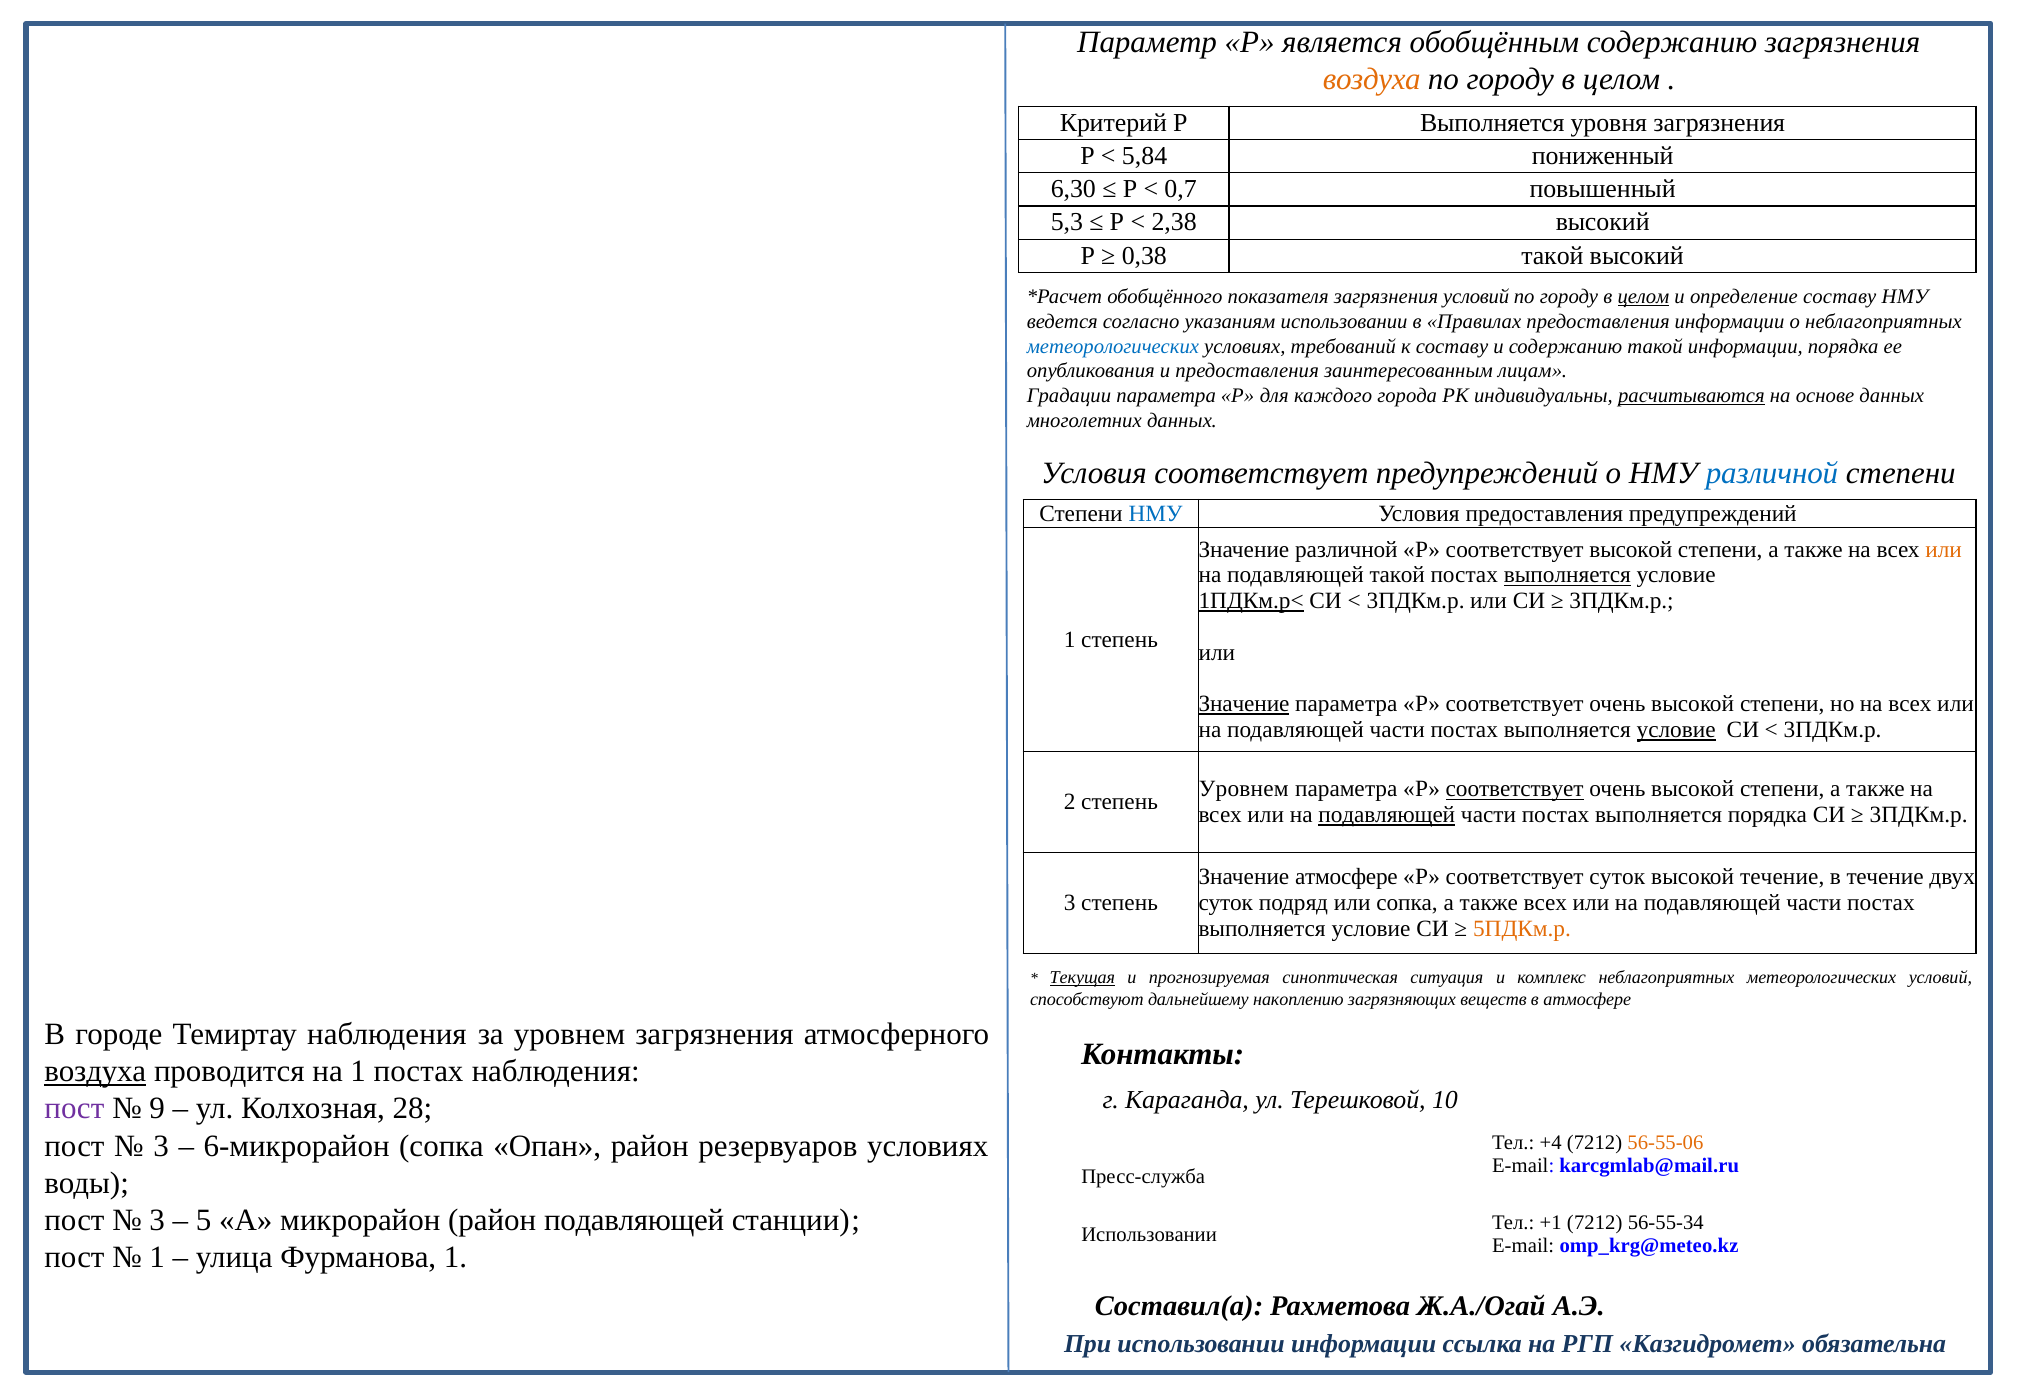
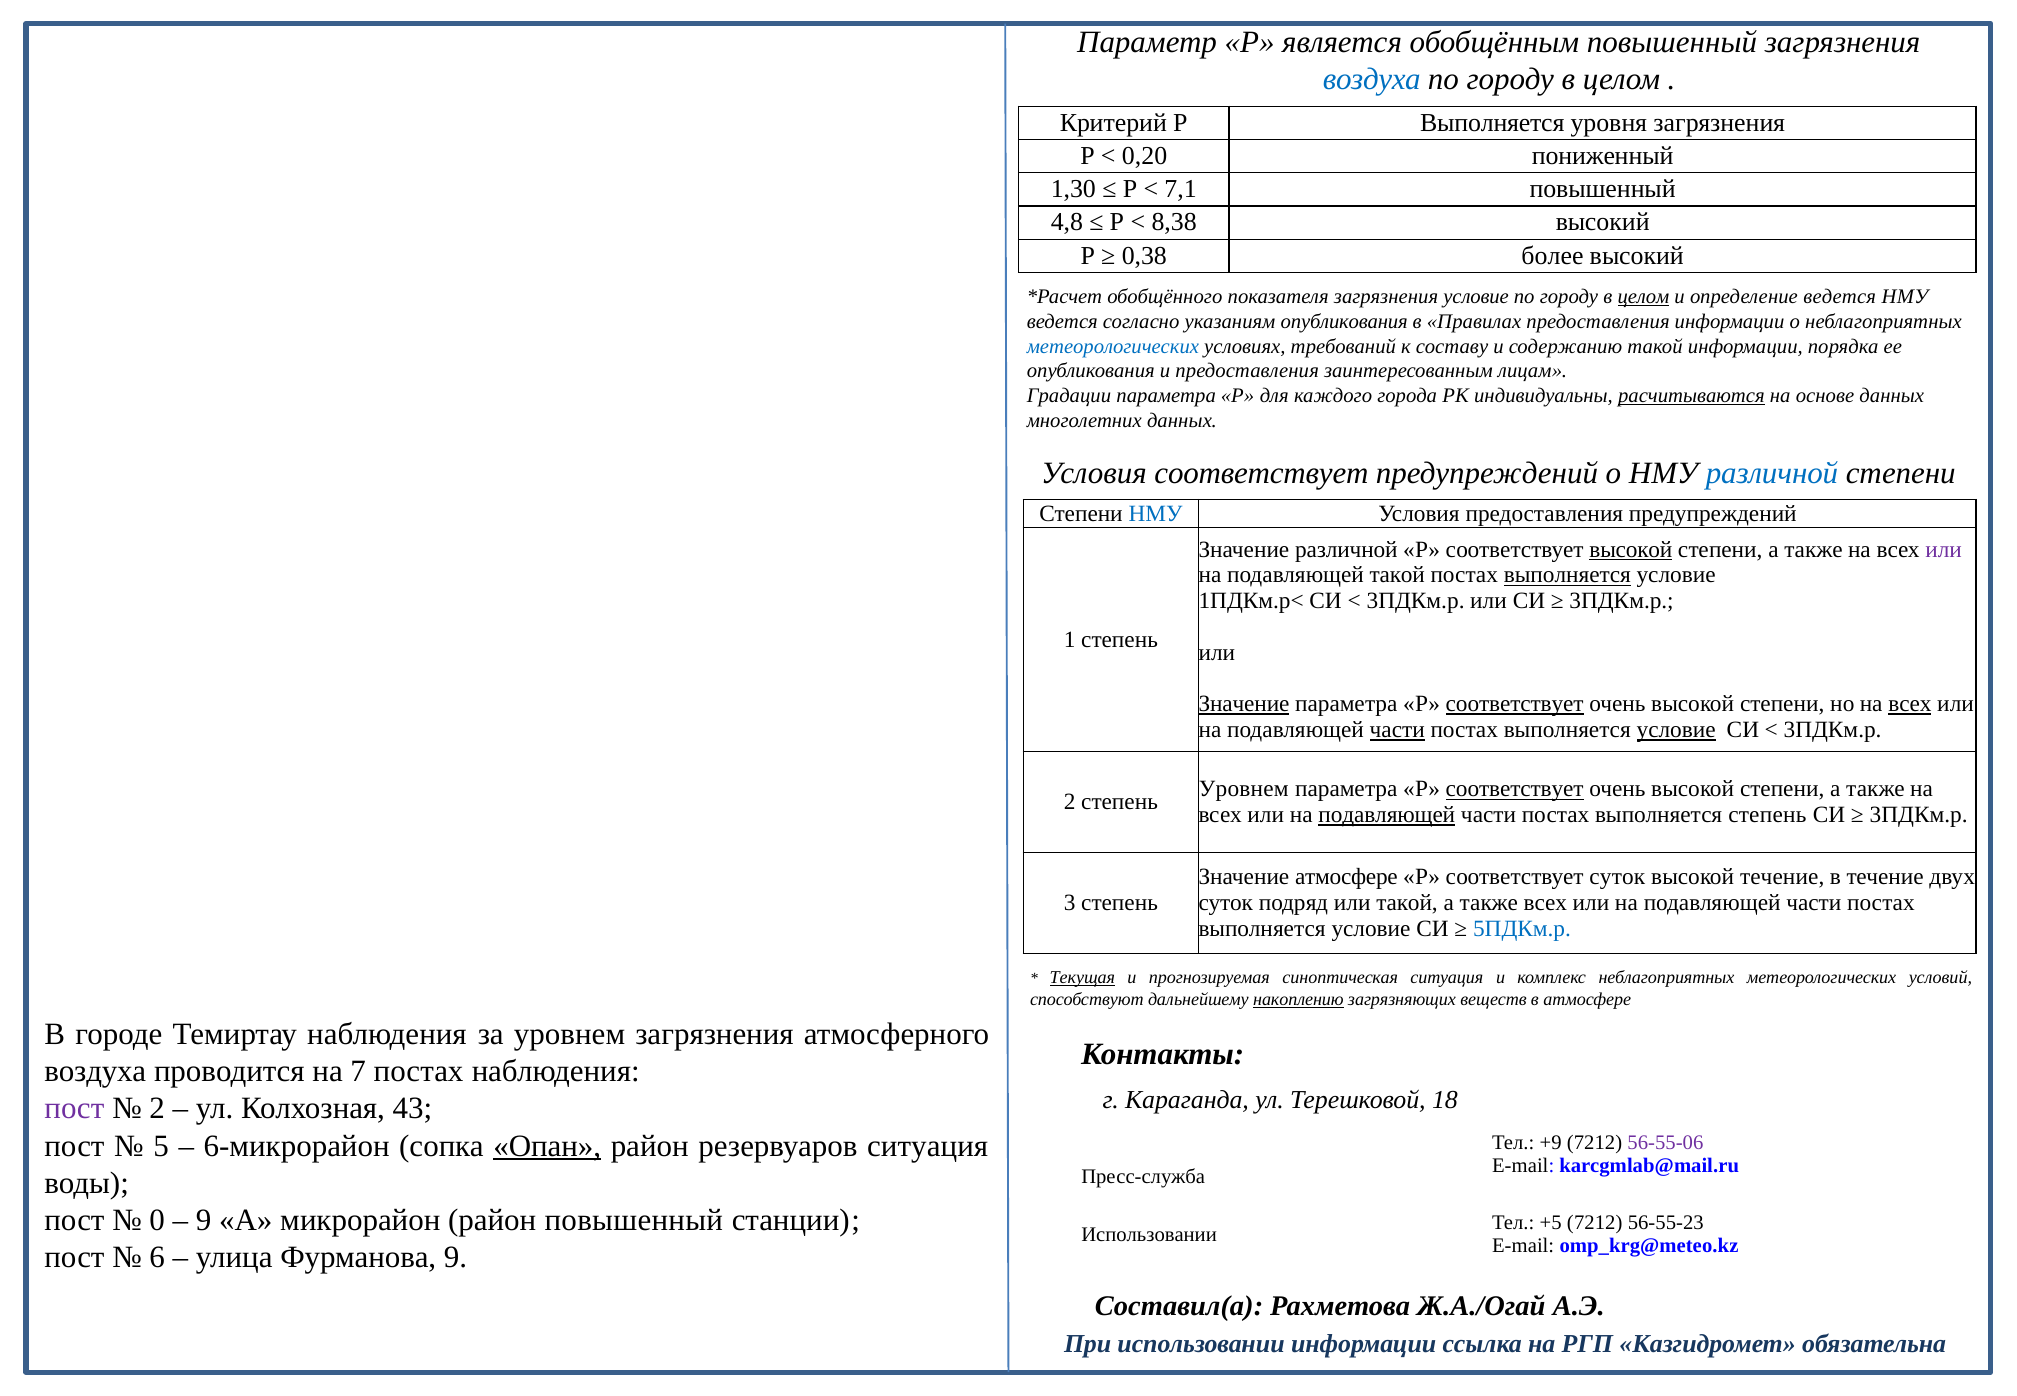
обобщённым содержанию: содержанию -> повышенный
воздуха at (1372, 80) colour: orange -> blue
5,84: 5,84 -> 0,20
6,30: 6,30 -> 1,30
0,7: 0,7 -> 7,1
5,3: 5,3 -> 4,8
2,38: 2,38 -> 8,38
0,38 такой: такой -> более
загрязнения условий: условий -> условие
определение составу: составу -> ведется
указаниям использовании: использовании -> опубликования
высокой at (1631, 550) underline: none -> present
или at (1944, 550) colour: orange -> purple
1ПДКм.р< underline: present -> none
соответствует at (1515, 704) underline: none -> present
всех at (1910, 704) underline: none -> present
части at (1397, 730) underline: none -> present
выполняется порядка: порядка -> степень
или сопка: сопка -> такой
5ПДКм.р colour: orange -> blue
накоплению underline: none -> present
воздуха at (95, 1072) underline: present -> none
на 1: 1 -> 7
10: 10 -> 18
9 at (157, 1109): 9 -> 2
28: 28 -> 43
3 at (161, 1146): 3 -> 5
Опан underline: none -> present
резервуаров условиях: условиях -> ситуация
+4: +4 -> +9
56-55-06 colour: orange -> purple
3 at (157, 1221): 3 -> 0
5 at (204, 1221): 5 -> 9
район подавляющей: подавляющей -> повышенный
+1: +1 -> +5
56-55-34: 56-55-34 -> 56-55-23
1 at (157, 1258): 1 -> 6
Фурманова 1: 1 -> 9
